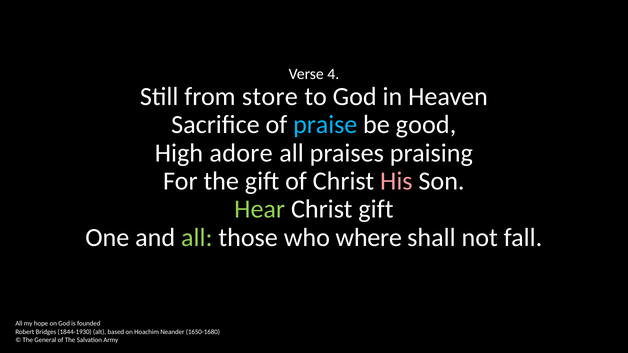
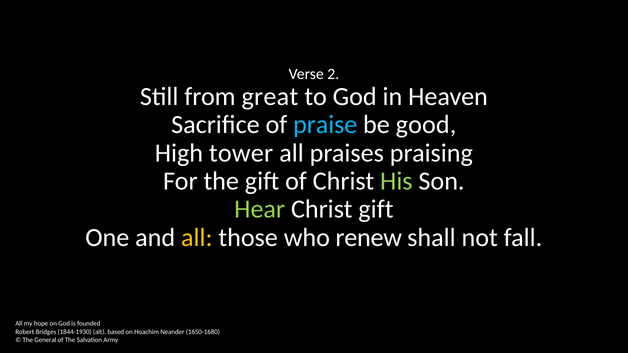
4: 4 -> 2
store: store -> great
adore: adore -> tower
His colour: pink -> light green
all at (197, 238) colour: light green -> yellow
where: where -> renew
